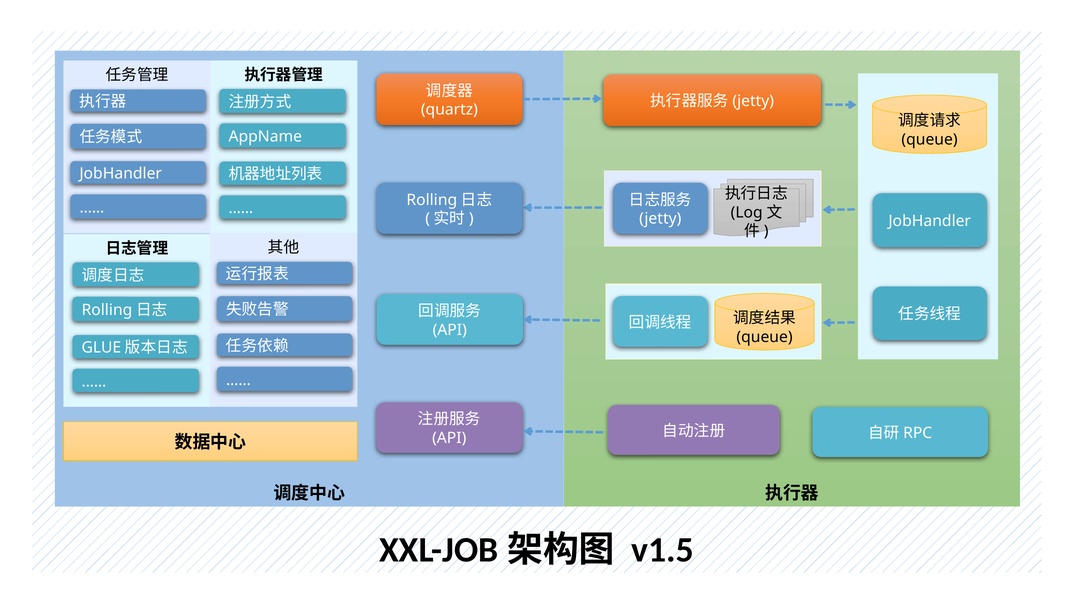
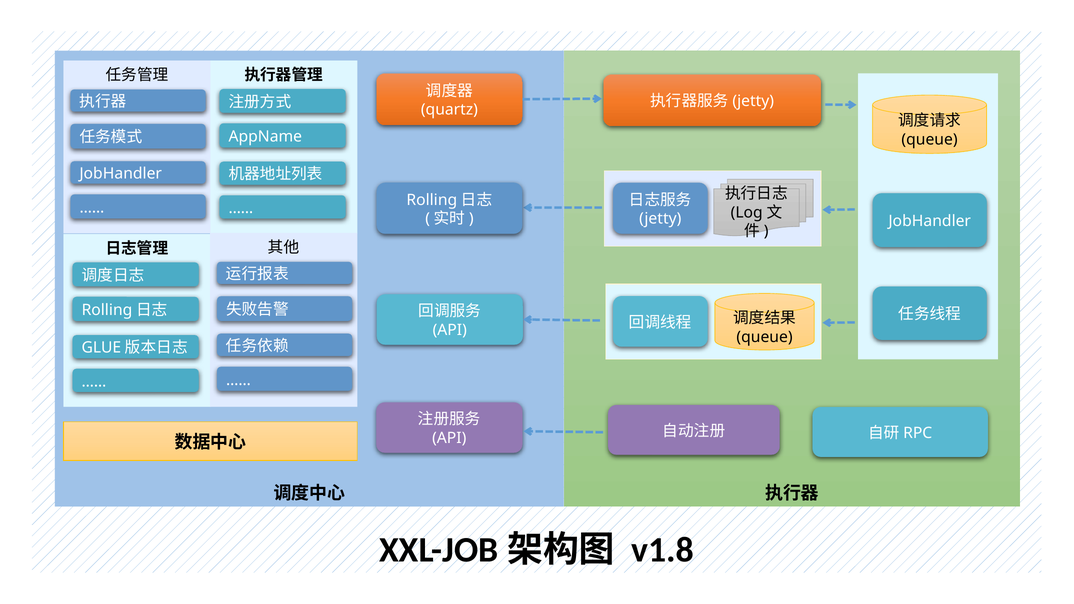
v1.5: v1.5 -> v1.8
